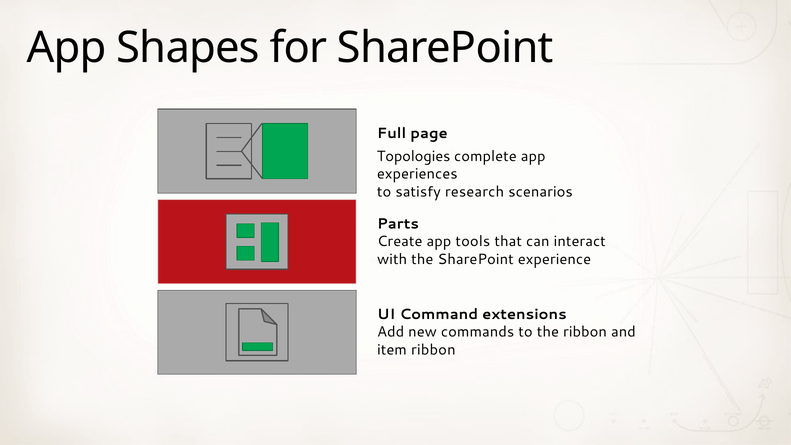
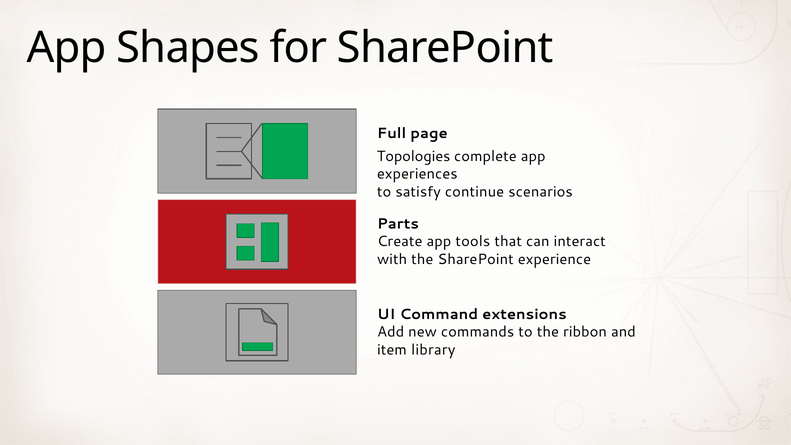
research: research -> continue
item ribbon: ribbon -> library
